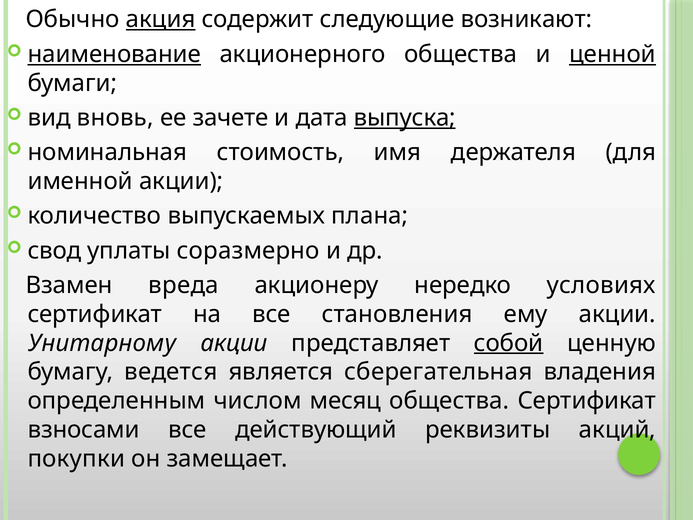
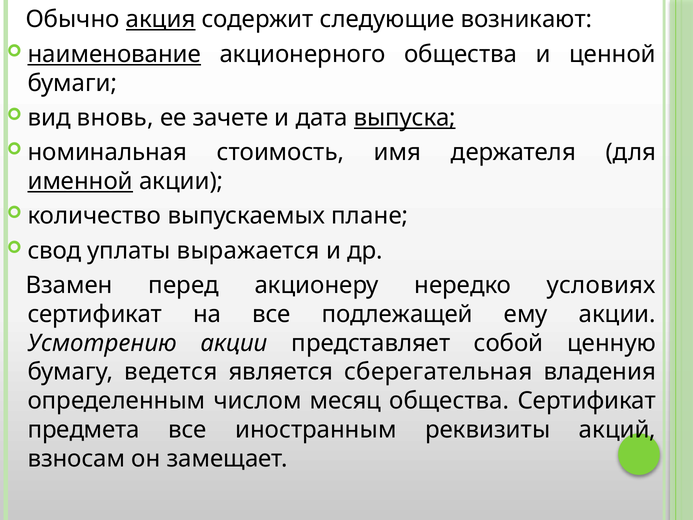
ценной underline: present -> none
именной underline: none -> present
плана: плана -> плане
соразмерно: соразмерно -> выражается
вреда: вреда -> перед
становления: становления -> подлежащей
Унитарному: Унитарному -> Усмотрению
собой underline: present -> none
взносами: взносами -> предмета
действующий: действующий -> иностранным
покупки: покупки -> взносам
